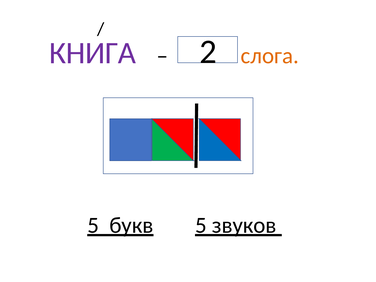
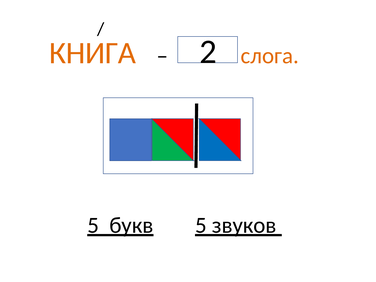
КНИГА colour: purple -> orange
